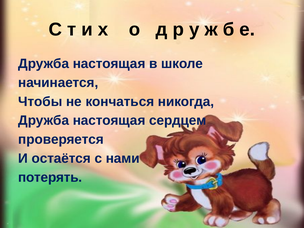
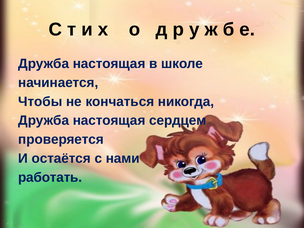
потерять: потерять -> работать
